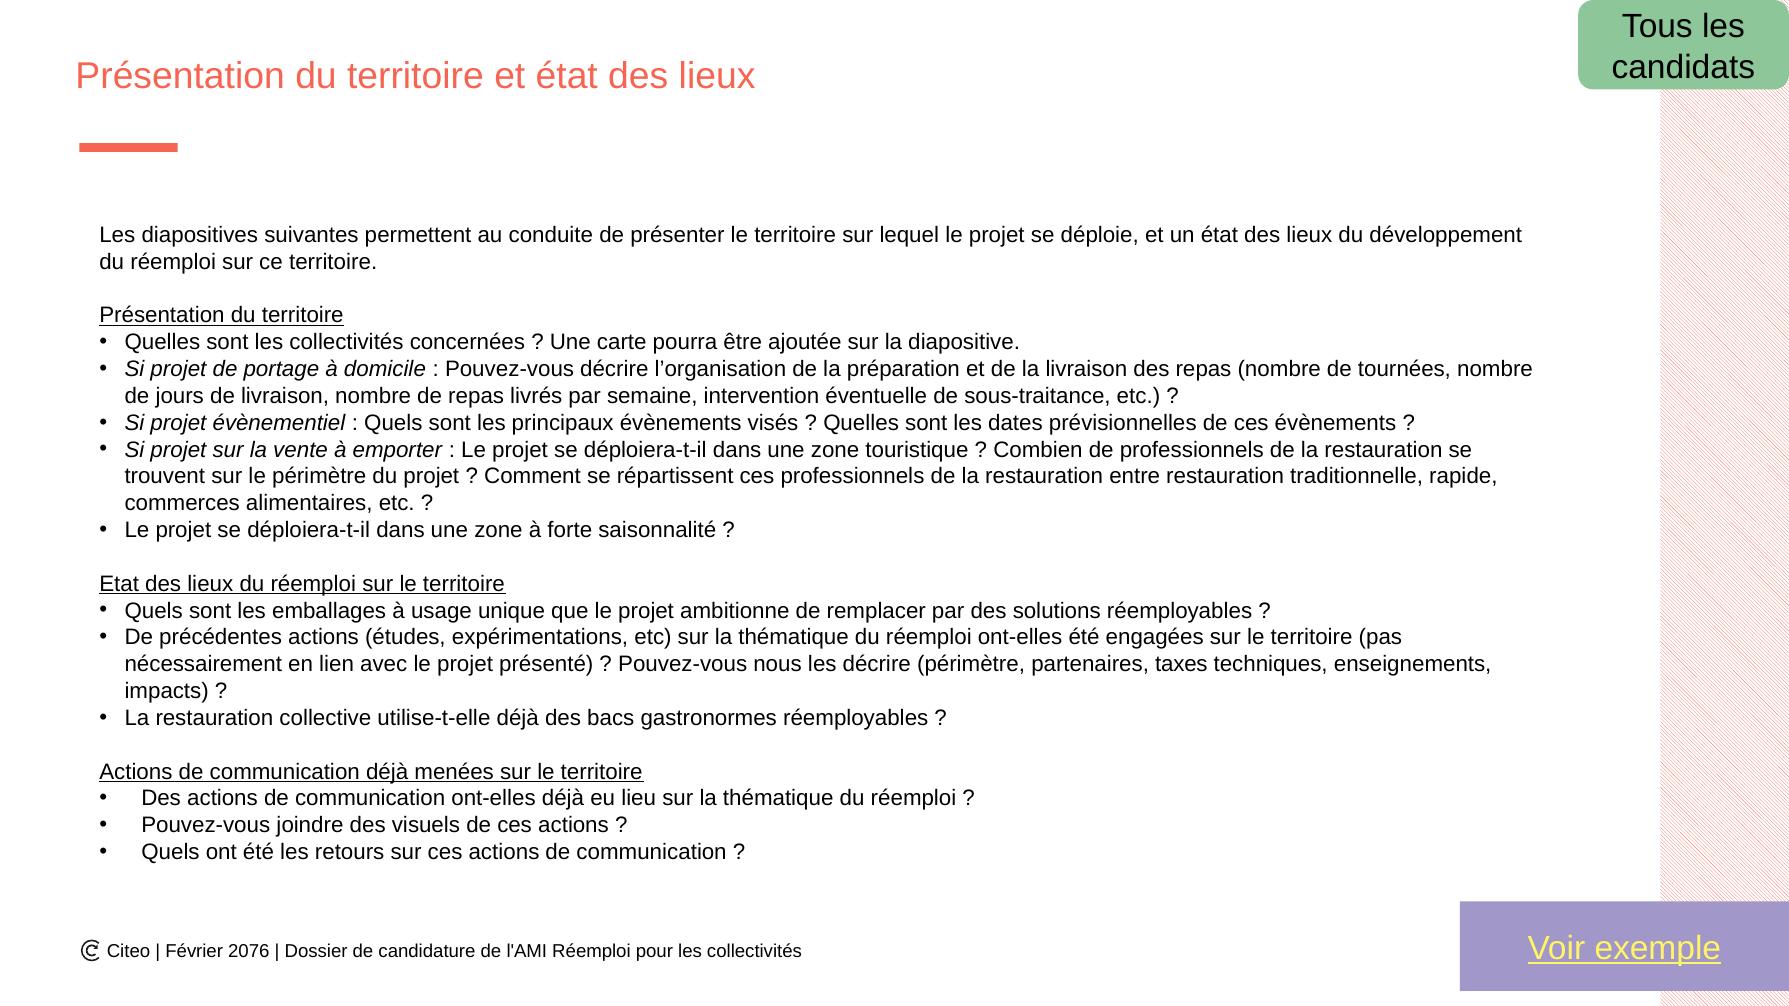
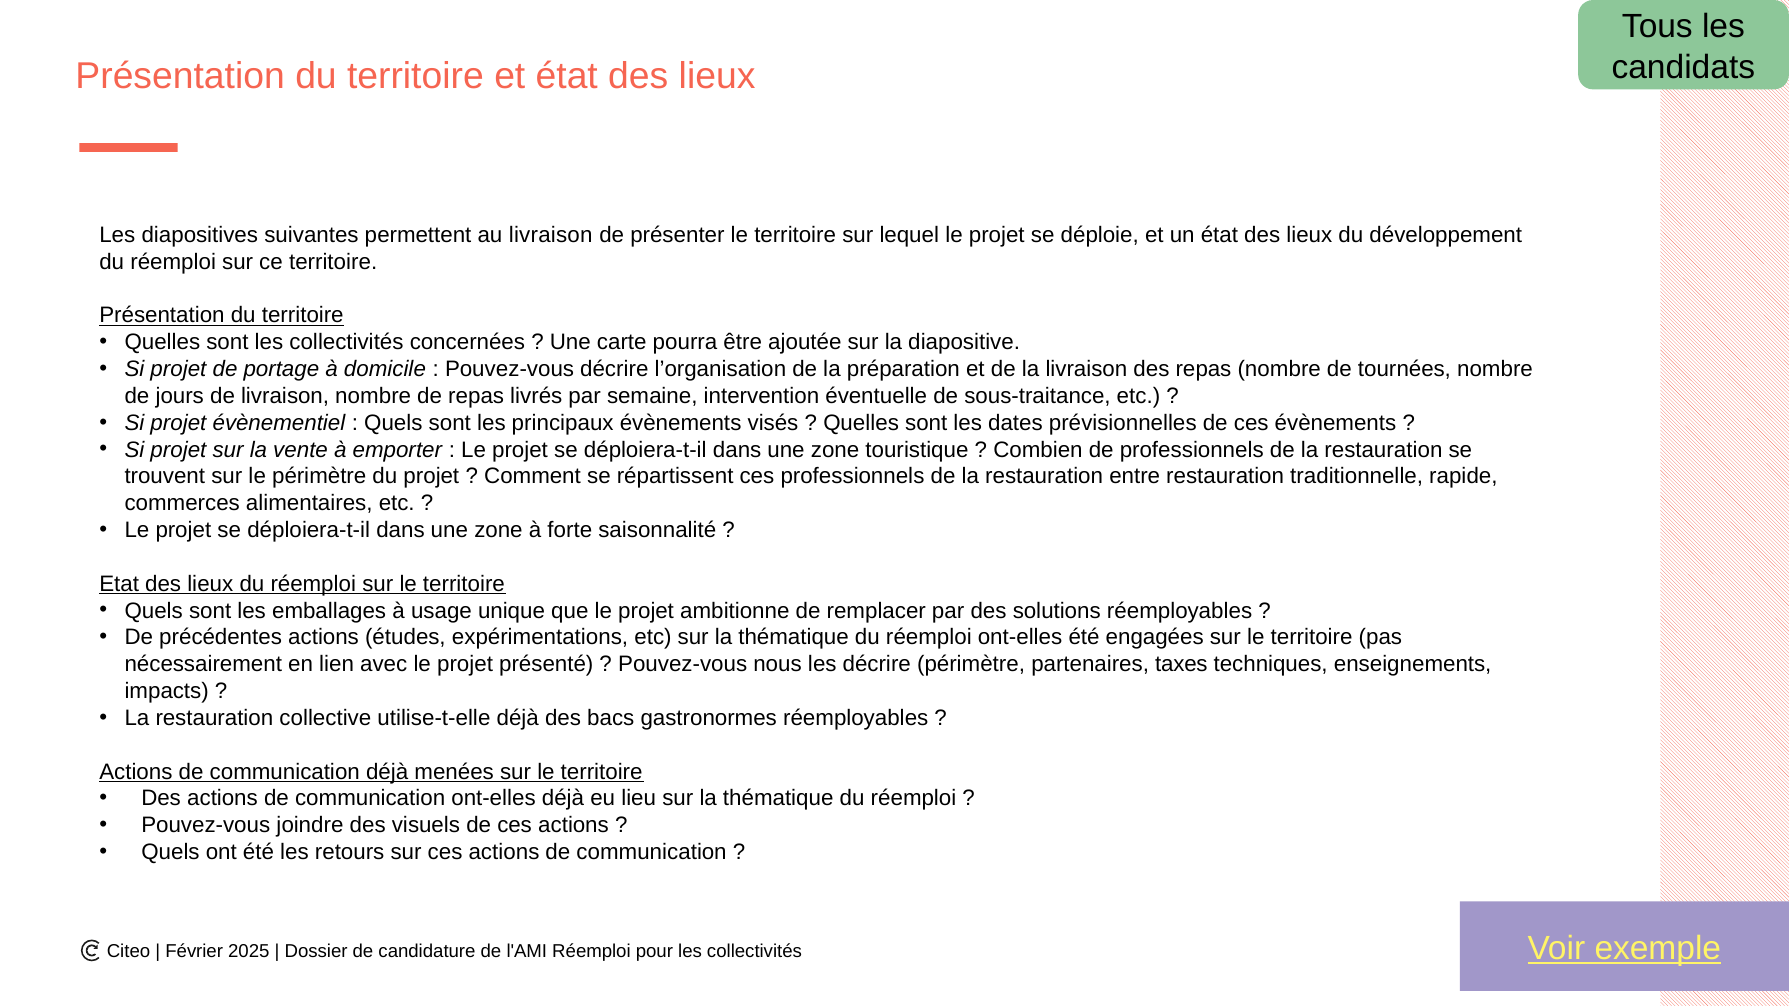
au conduite: conduite -> livraison
2076: 2076 -> 2025
